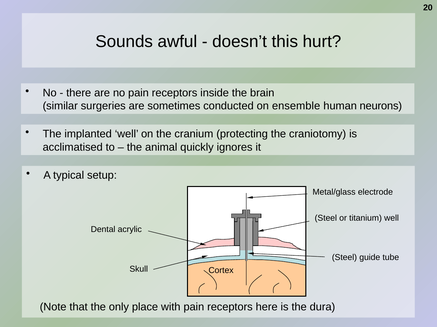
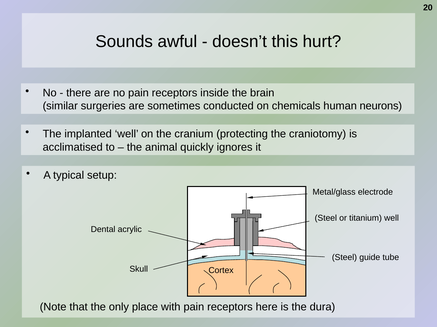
ensemble: ensemble -> chemicals
